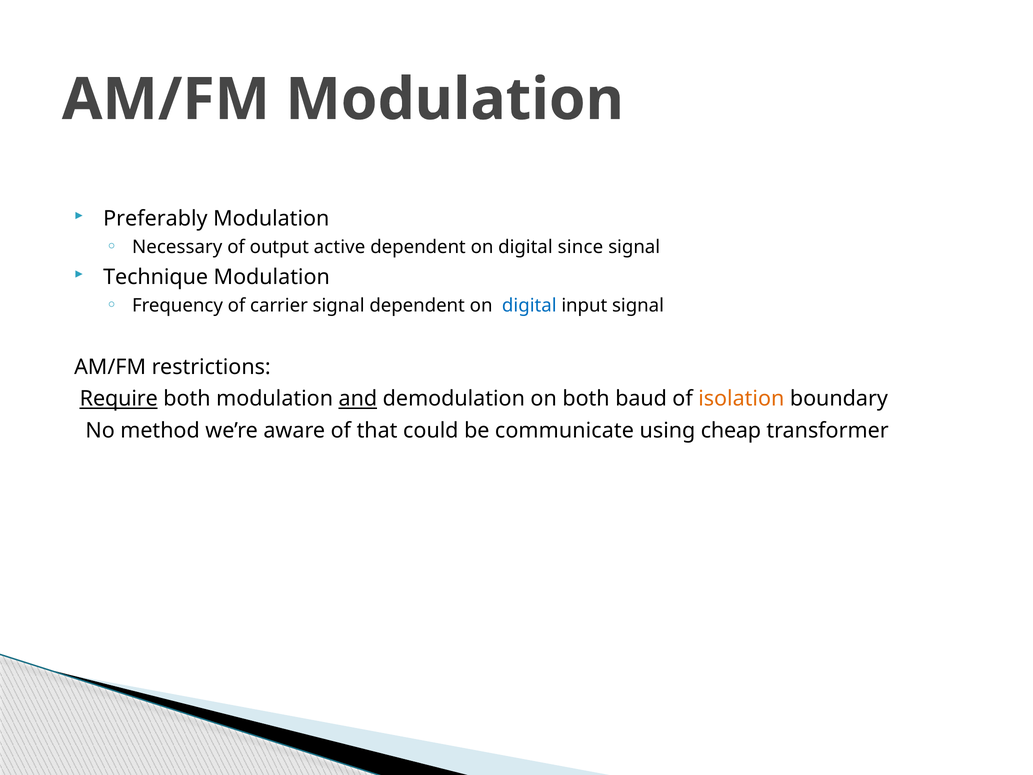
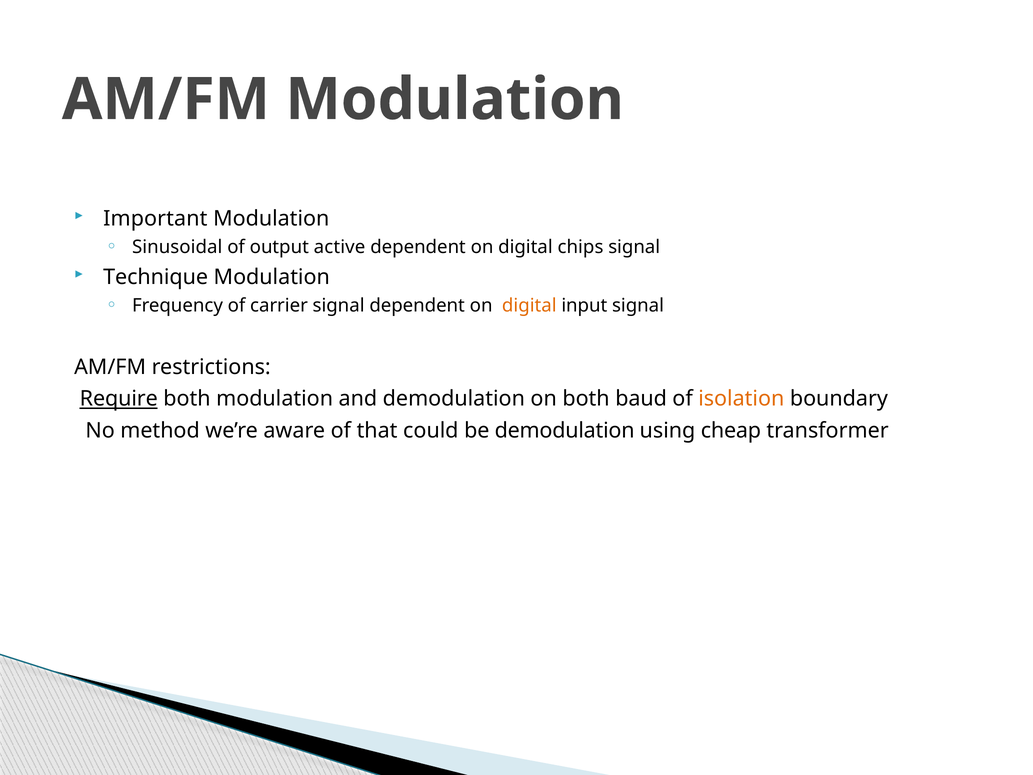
Preferably: Preferably -> Important
Necessary: Necessary -> Sinusoidal
since: since -> chips
digital at (529, 306) colour: blue -> orange
and underline: present -> none
be communicate: communicate -> demodulation
